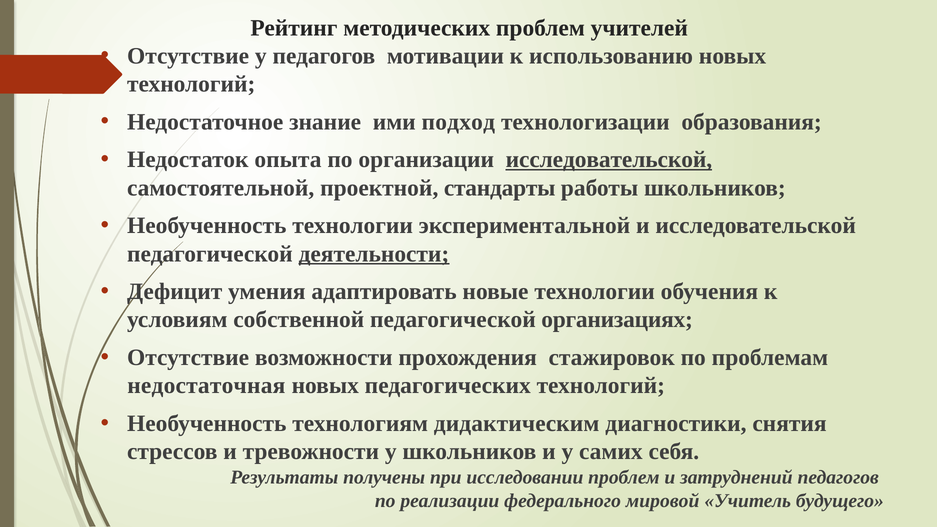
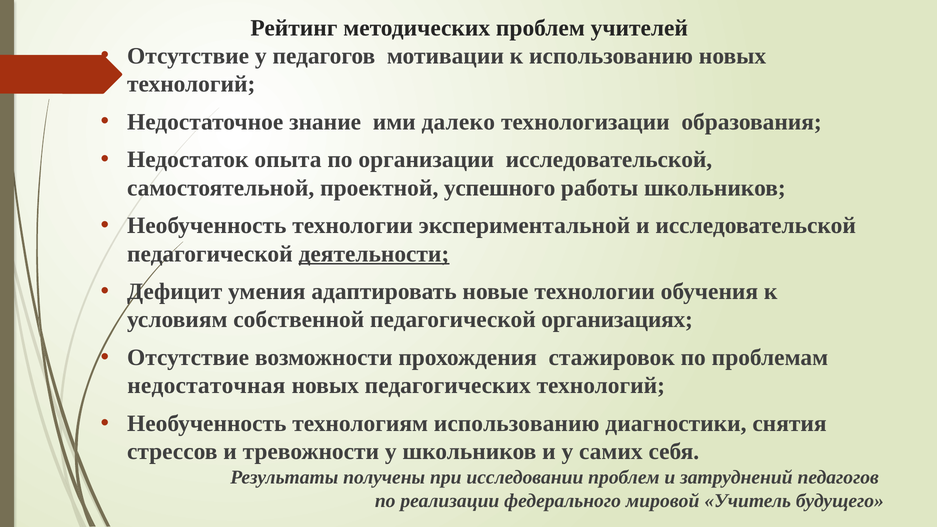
подход: подход -> далеко
исследовательской at (609, 160) underline: present -> none
стандарты: стандарты -> успешного
технологиям дидактическим: дидактическим -> использованию
